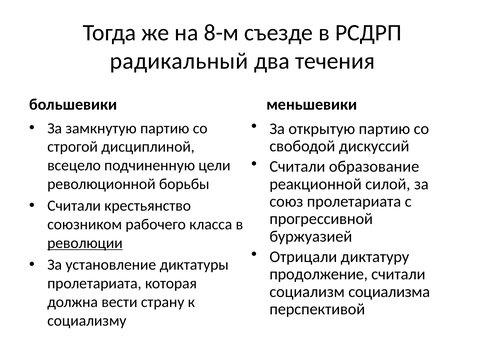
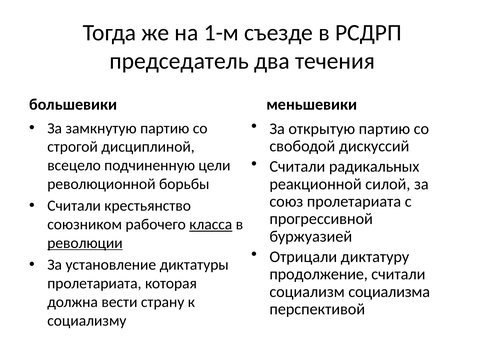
8-м: 8-м -> 1-м
радикальный: радикальный -> председатель
образование: образование -> радикальных
класса underline: none -> present
